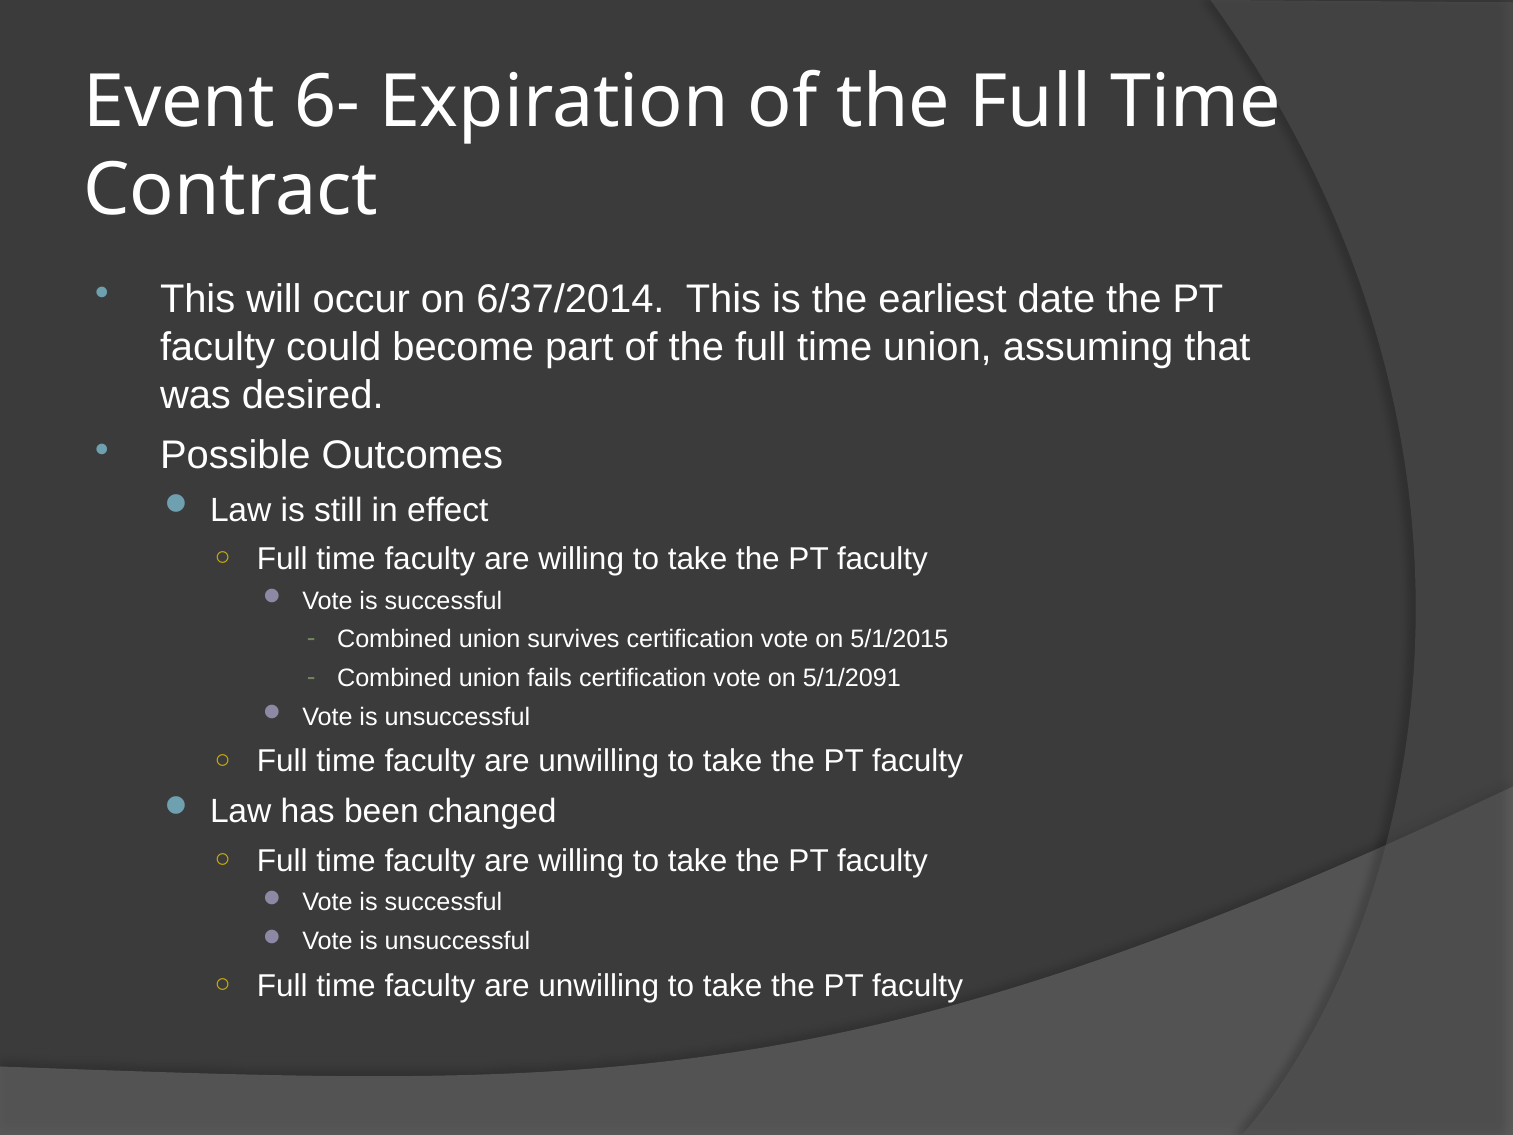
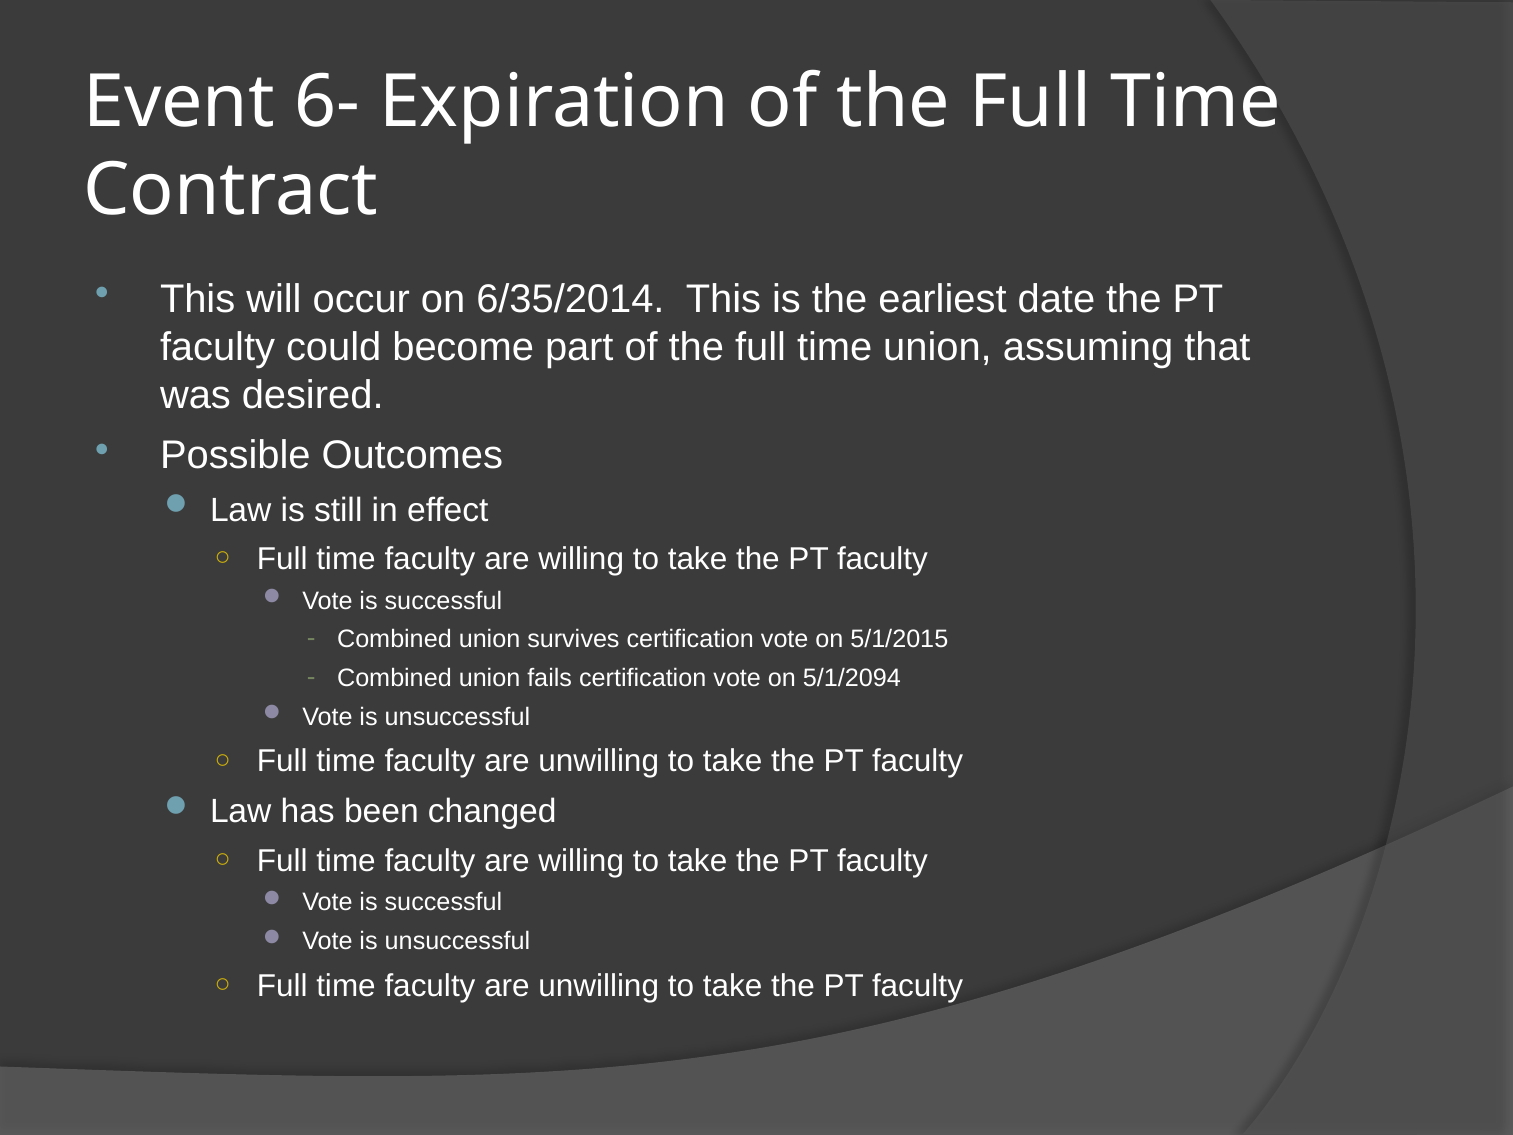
6/37/2014: 6/37/2014 -> 6/35/2014
5/1/2091: 5/1/2091 -> 5/1/2094
